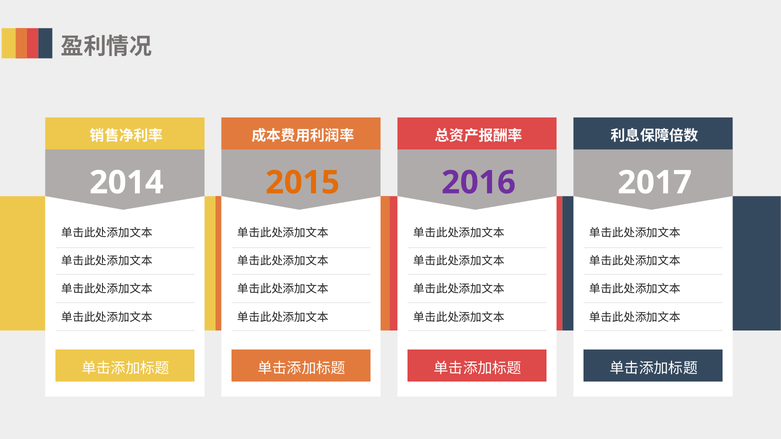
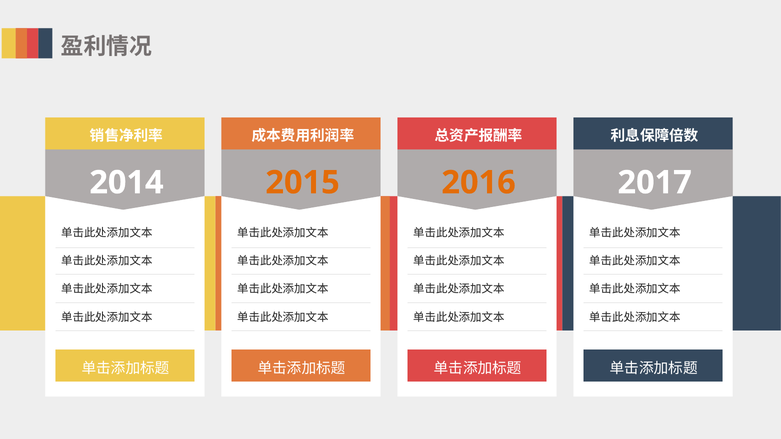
2016 colour: purple -> orange
